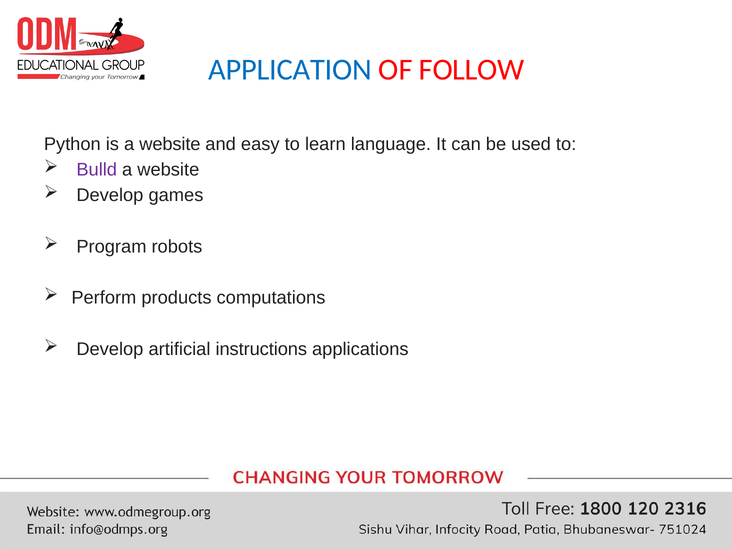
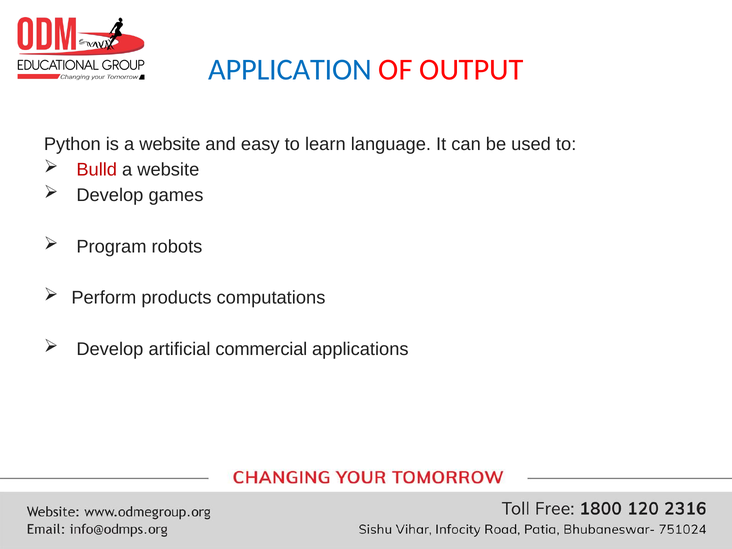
FOLLOW: FOLLOW -> OUTPUT
Bulld colour: purple -> red
instructions: instructions -> commercial
